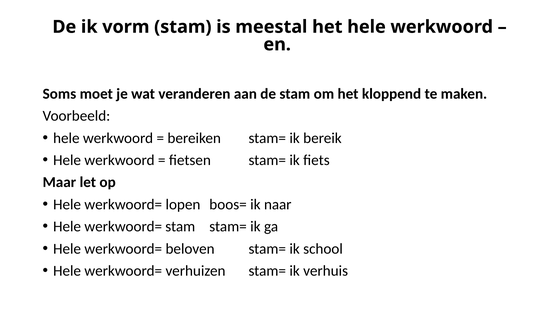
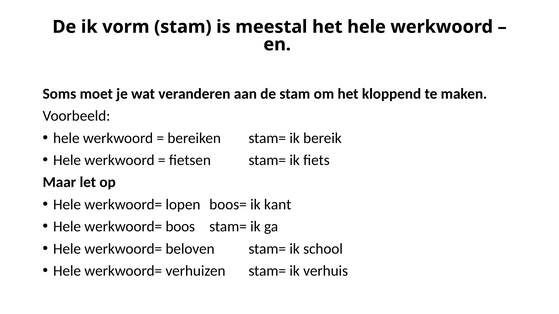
naar: naar -> kant
werkwoord= stam: stam -> boos
